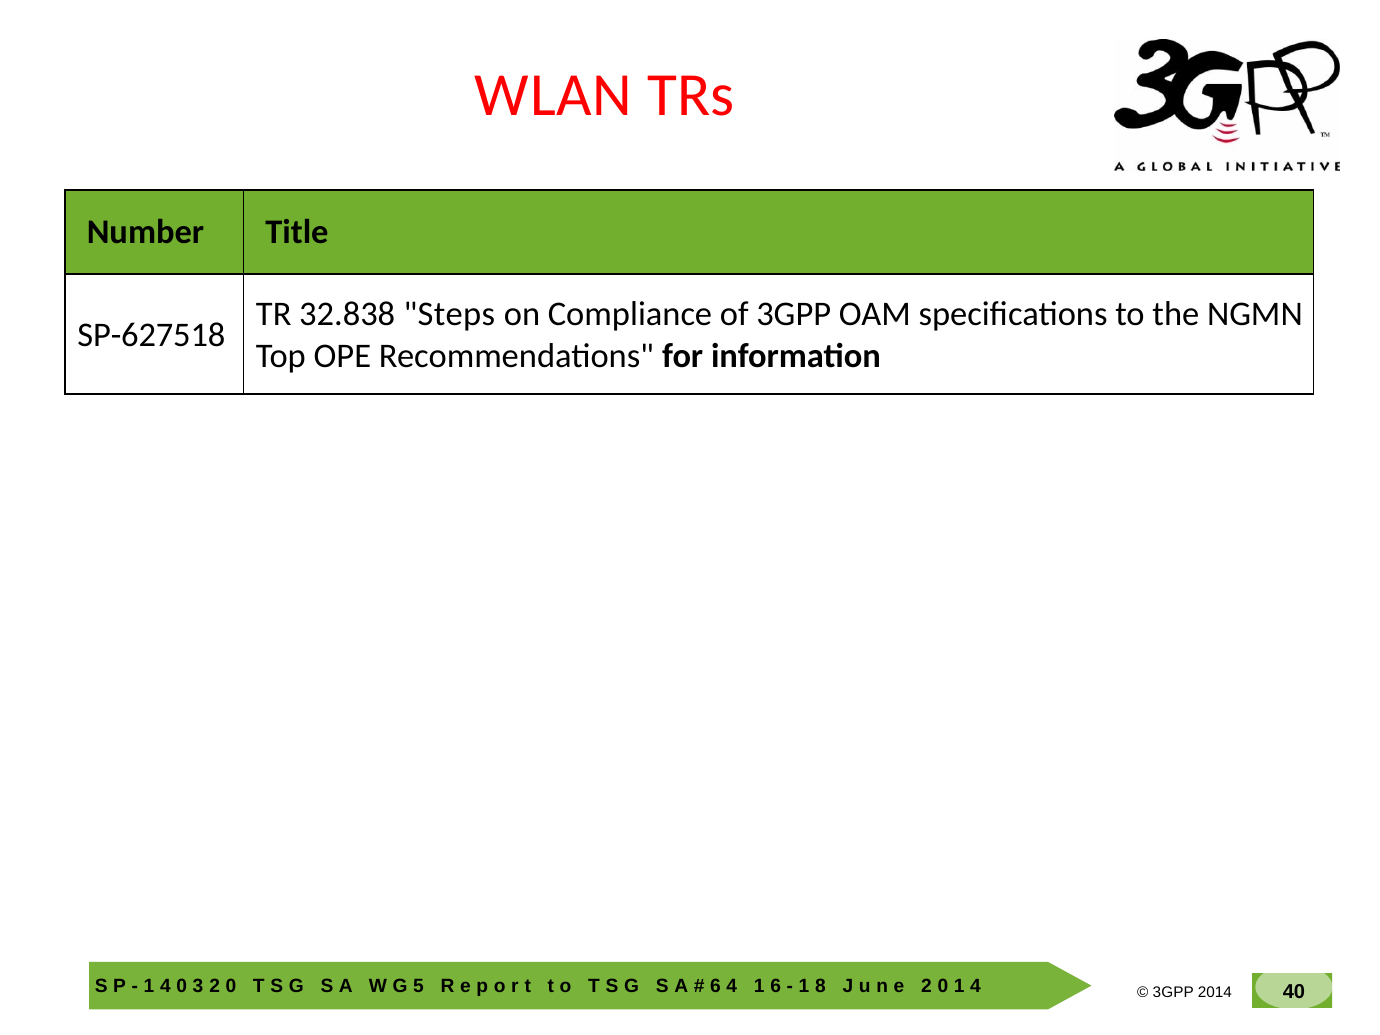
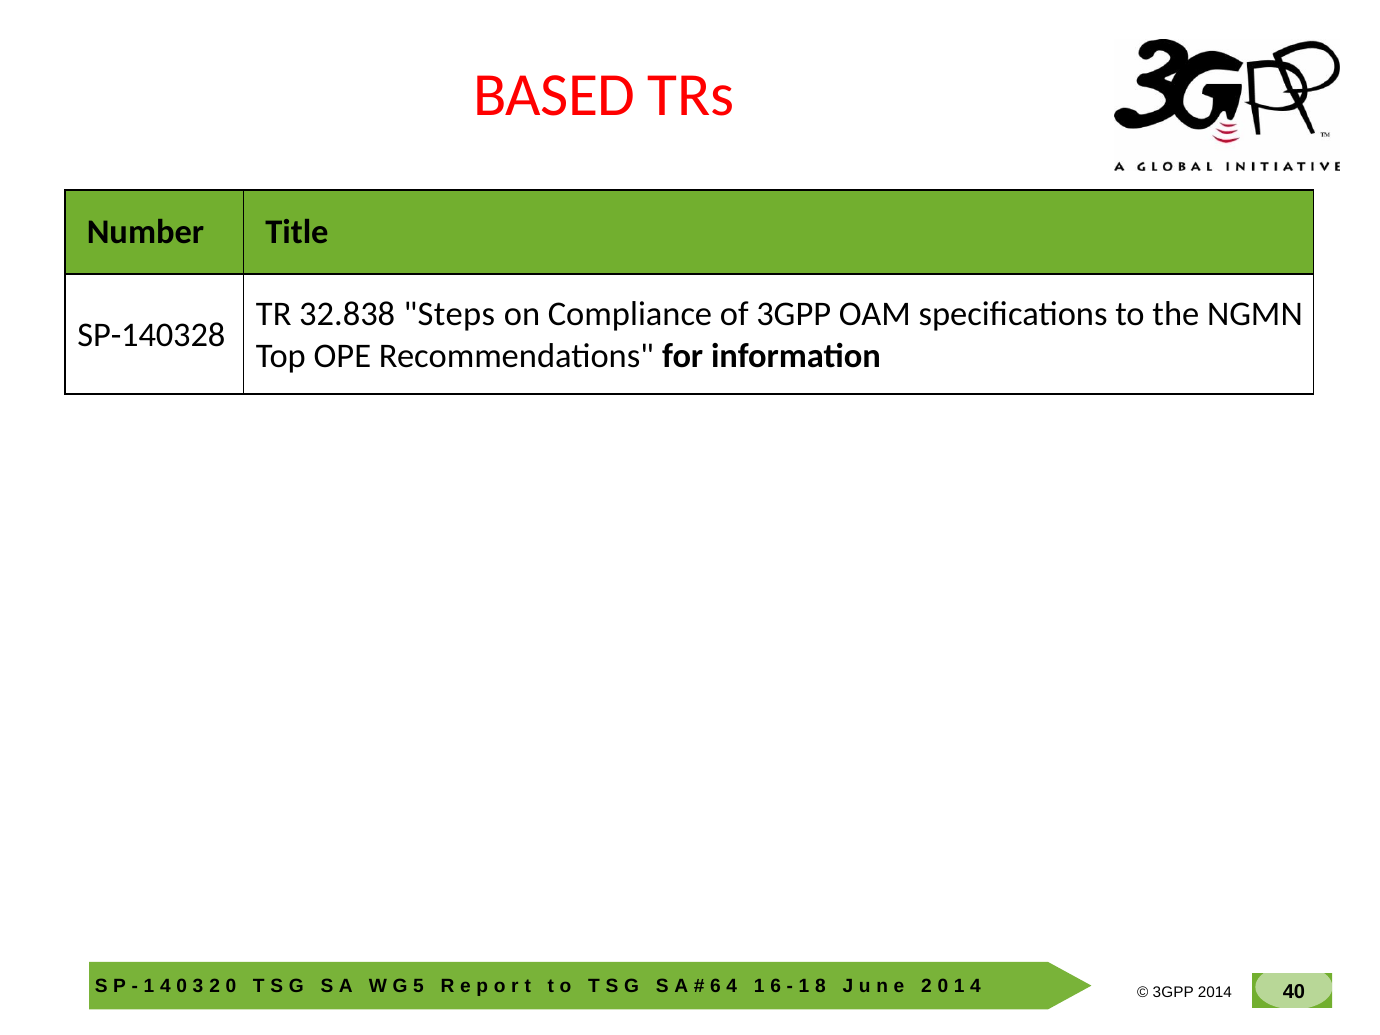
WLAN: WLAN -> BASED
SP-627518: SP-627518 -> SP-140328
